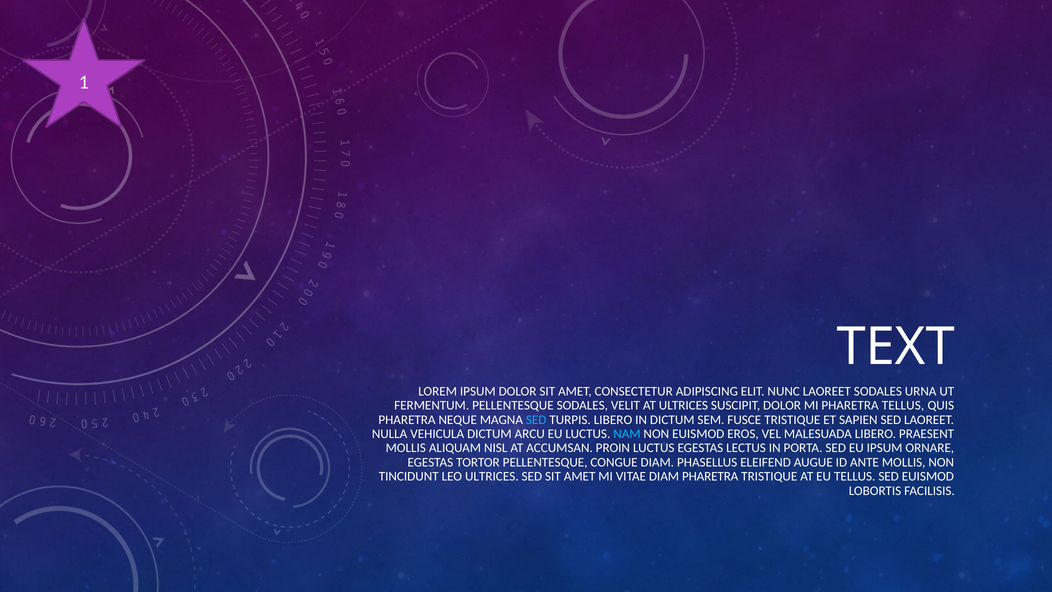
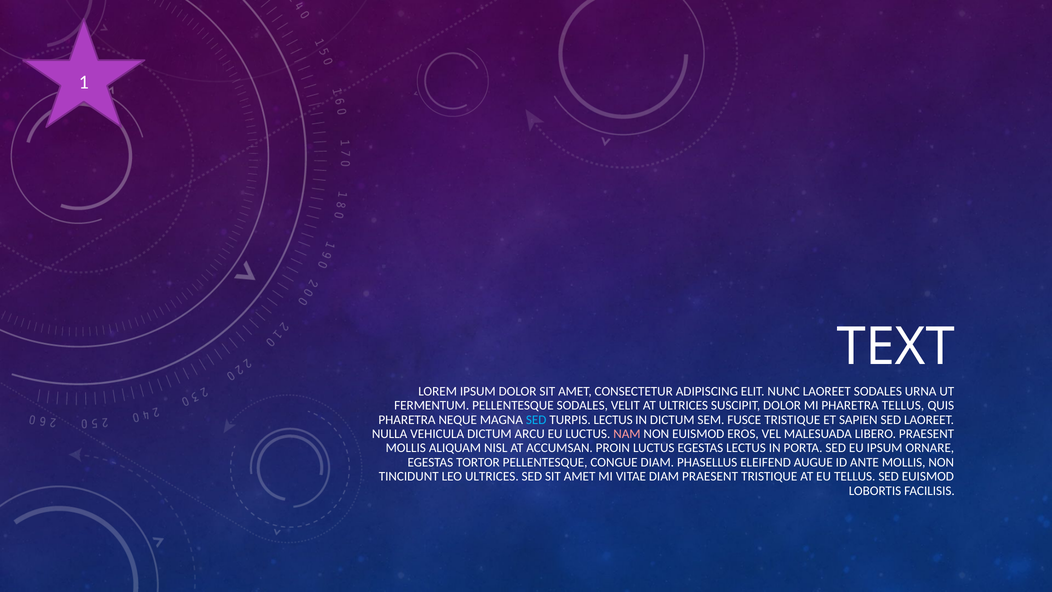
TURPIS LIBERO: LIBERO -> LECTUS
NAM colour: light blue -> pink
DIAM PHARETRA: PHARETRA -> PRAESENT
